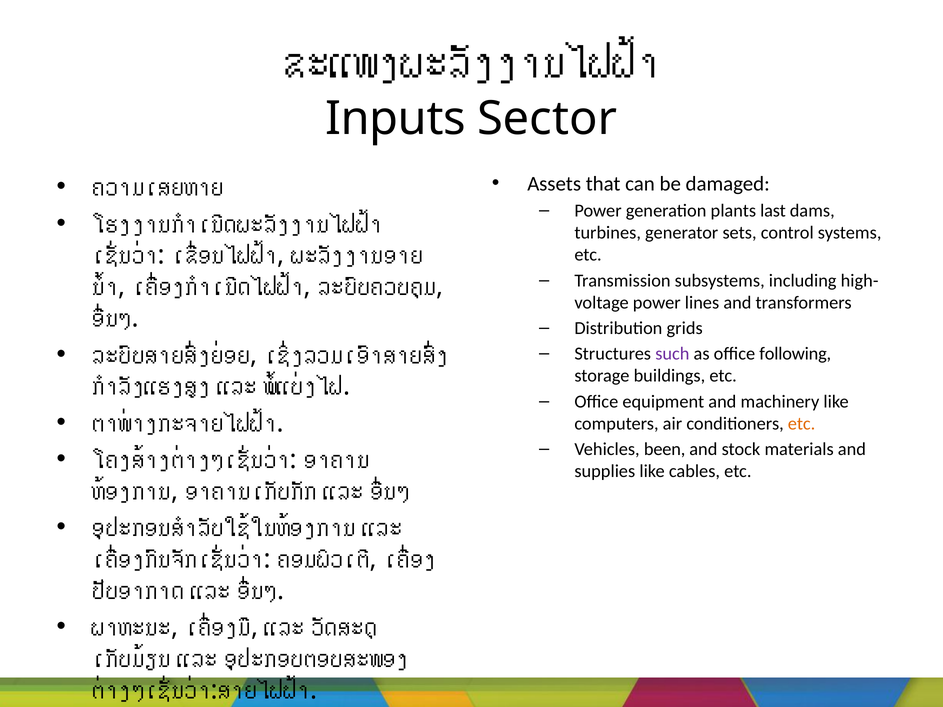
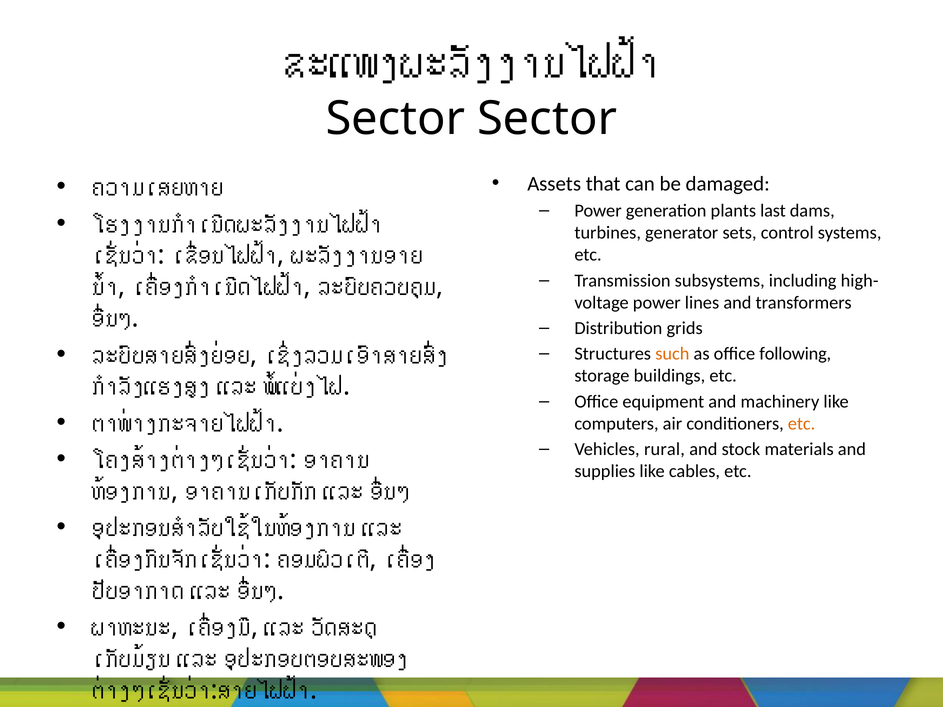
Inputs at (396, 119): Inputs -> Sector
such colour: purple -> orange
been: been -> rural
